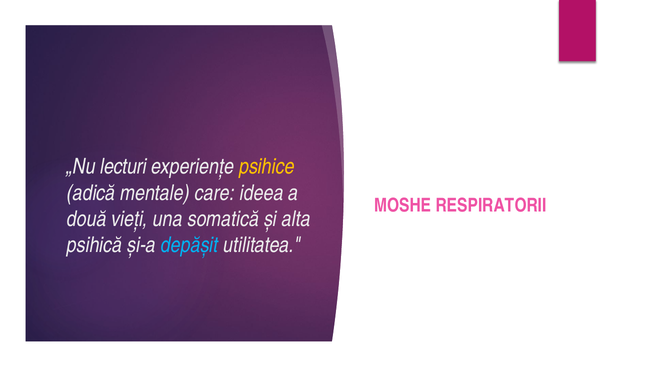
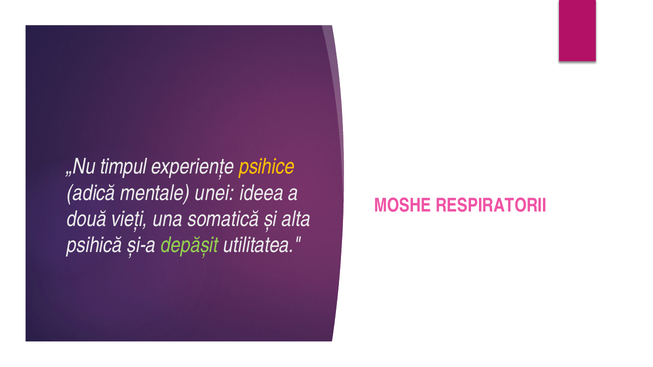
lecturi: lecturi -> timpul
care: care -> unei
depășit colour: light blue -> light green
